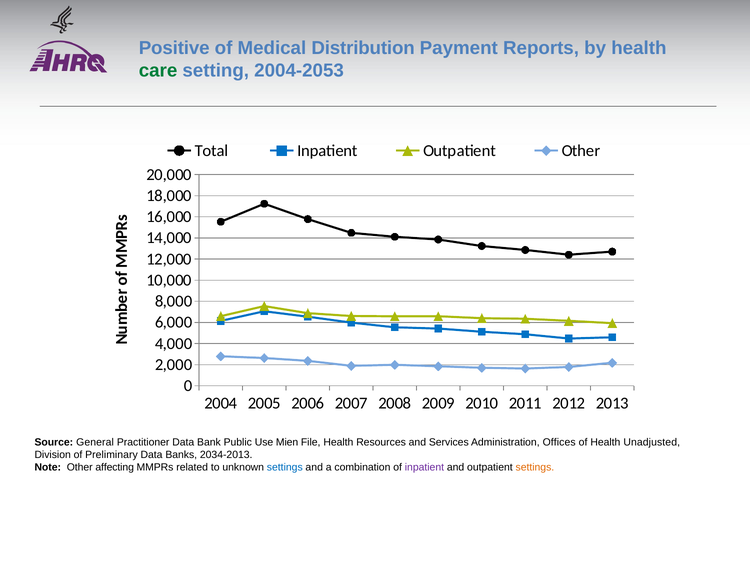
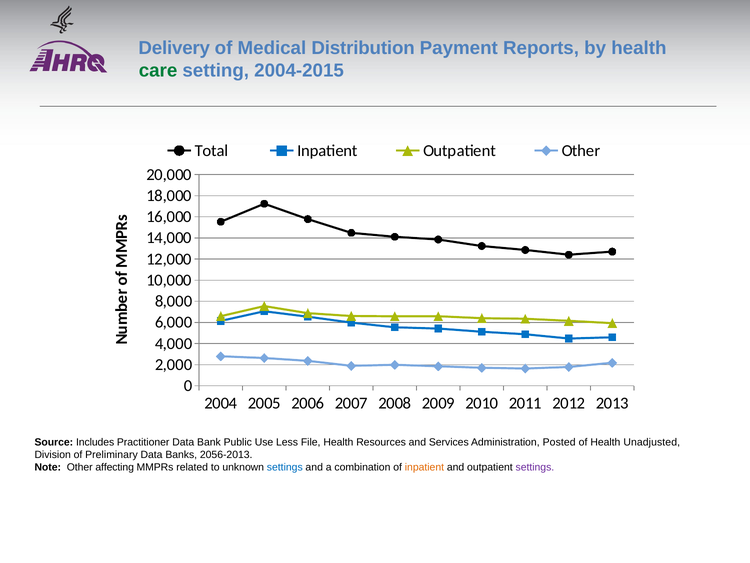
Positive: Positive -> Delivery
2004-2053: 2004-2053 -> 2004-2015
General: General -> Includes
Mien: Mien -> Less
Offices: Offices -> Posted
2034-2013: 2034-2013 -> 2056-2013
inpatient at (424, 467) colour: purple -> orange
settings at (535, 467) colour: orange -> purple
